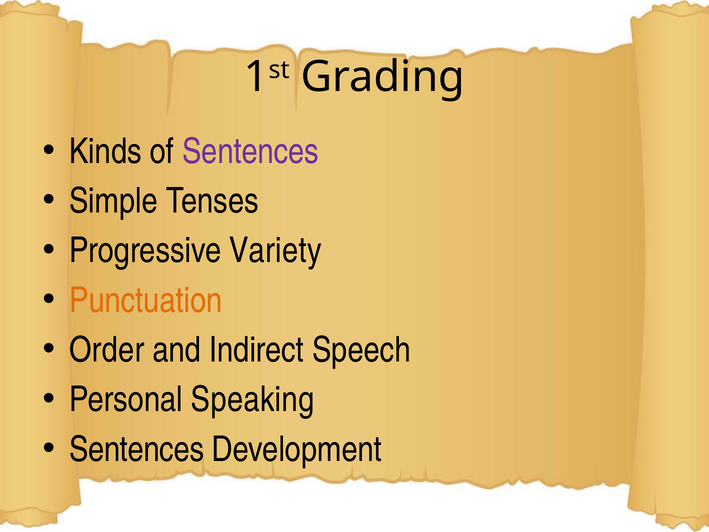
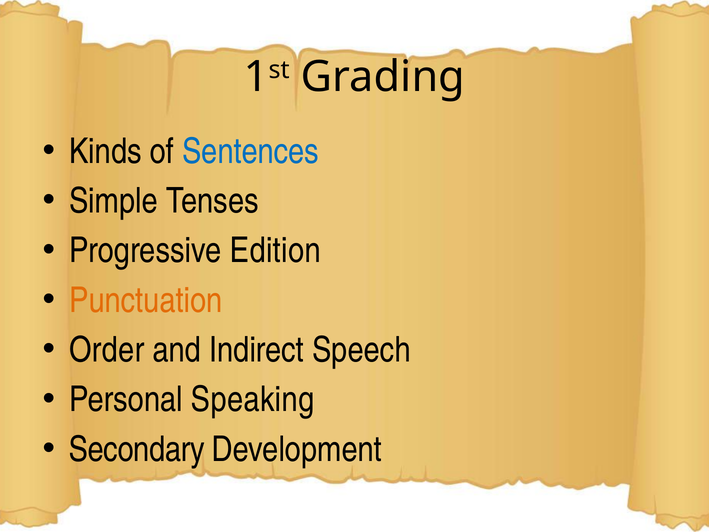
Sentences at (251, 151) colour: purple -> blue
Variety: Variety -> Edition
Sentences at (137, 449): Sentences -> Secondary
